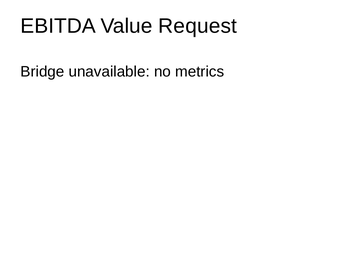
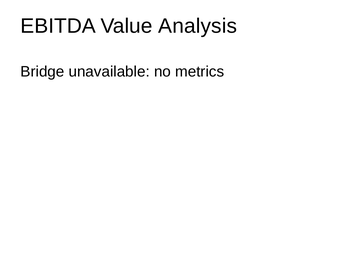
Request: Request -> Analysis
